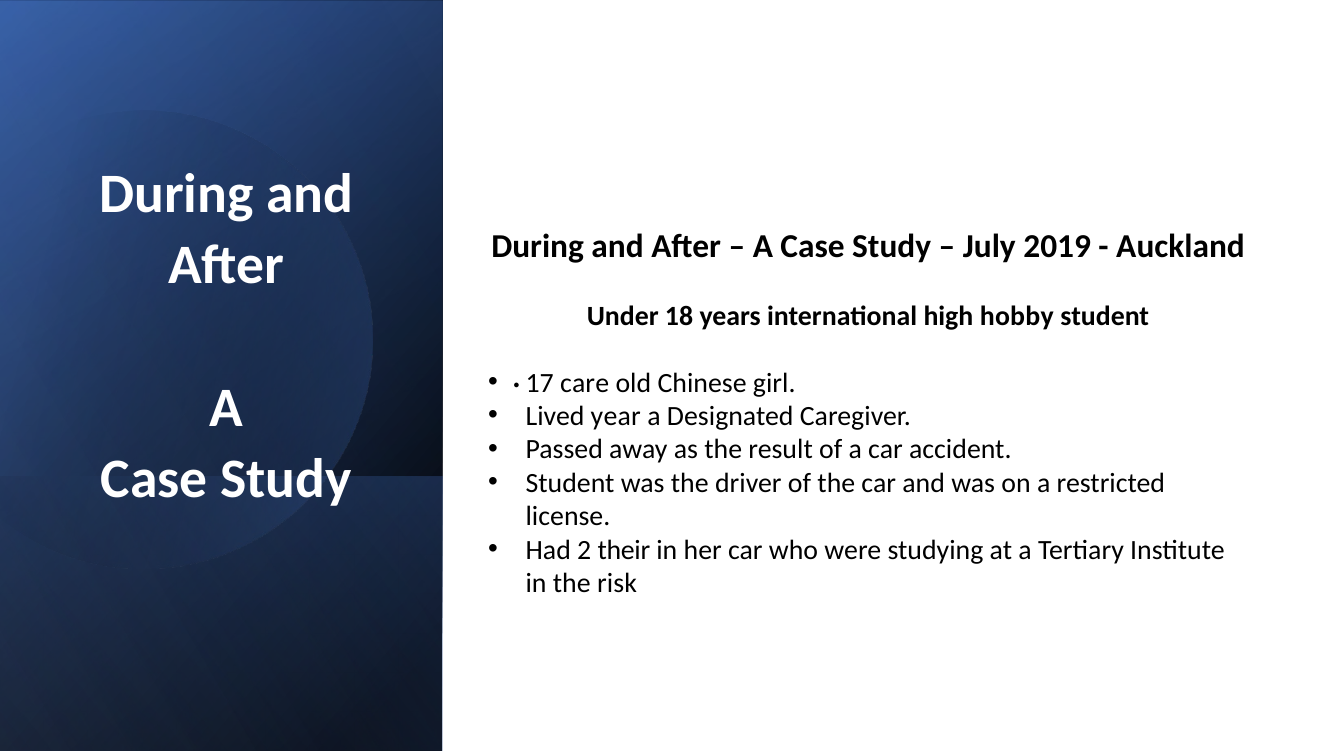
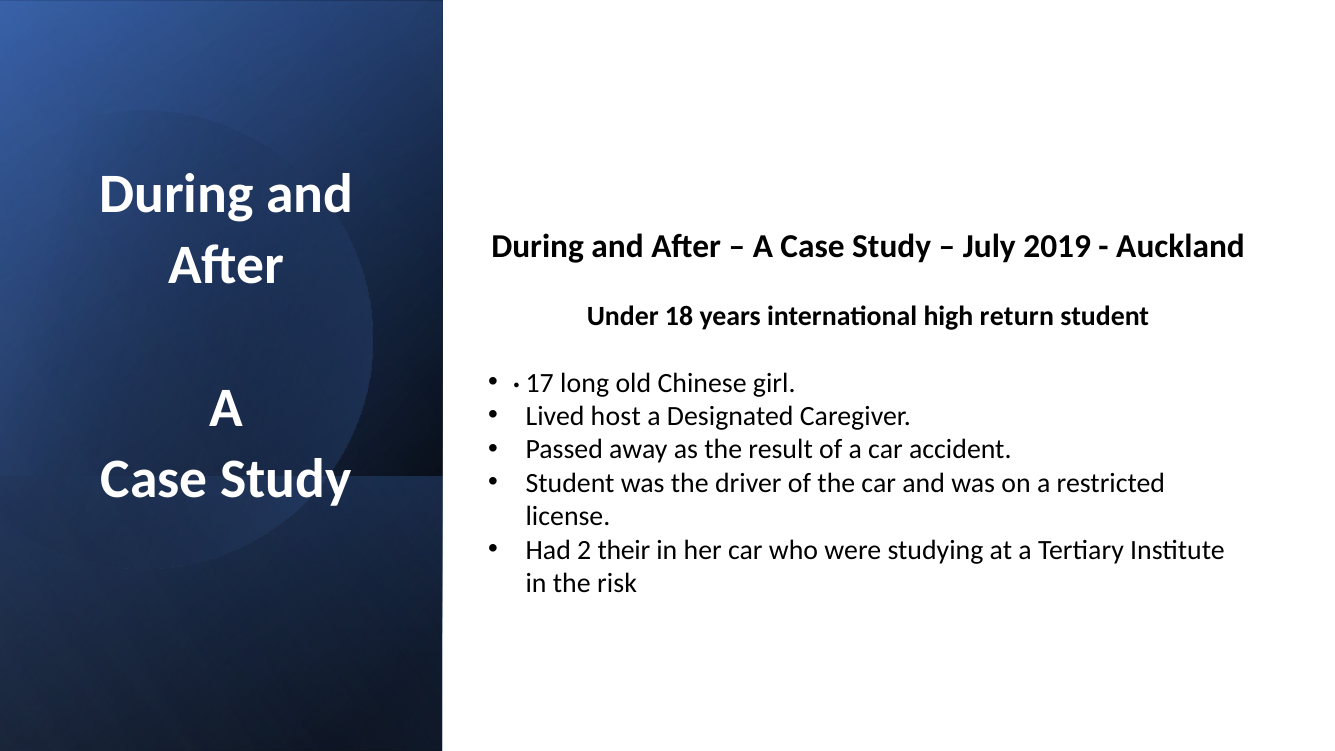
hobby: hobby -> return
care: care -> long
year: year -> host
